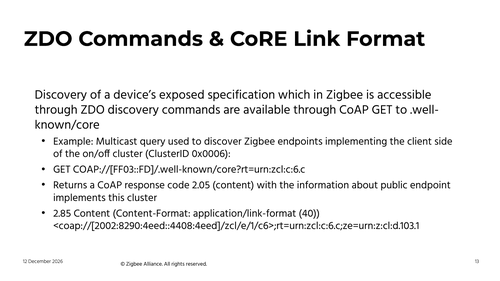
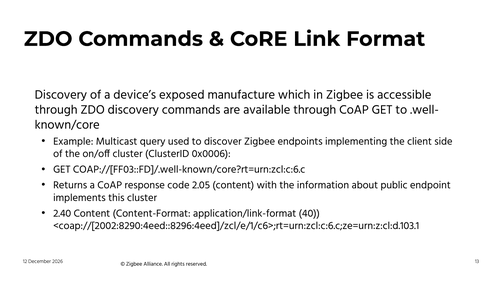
specification: specification -> manufacture
2.85: 2.85 -> 2.40
<coap://[2002:8290:4eed::4408:4eed]/zcl/e/1/c6>;rt=urn:zcl:c:6.c;ze=urn:z:cl:d.103.1: <coap://[2002:8290:4eed::4408:4eed]/zcl/e/1/c6>;rt=urn:zcl:c:6.c;ze=urn:z:cl:d.103.1 -> <coap://[2002:8290:4eed::8296:4eed]/zcl/e/1/c6>;rt=urn:zcl:c:6.c;ze=urn:z:cl:d.103.1
